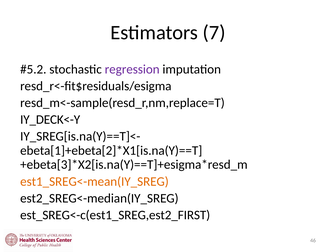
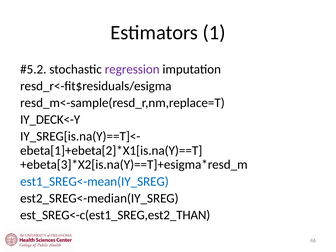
7: 7 -> 1
est1_SREG<-mean(IY_SREG colour: orange -> blue
est_SREG<-c(est1_SREG,est2_FIRST: est_SREG<-c(est1_SREG,est2_FIRST -> est_SREG<-c(est1_SREG,est2_THAN
